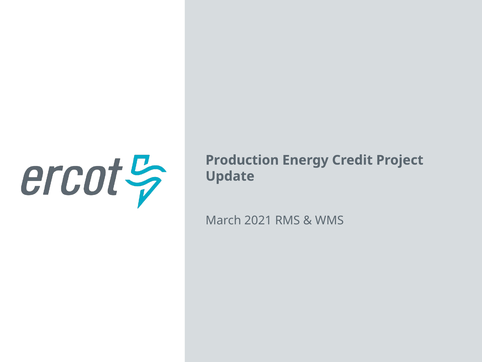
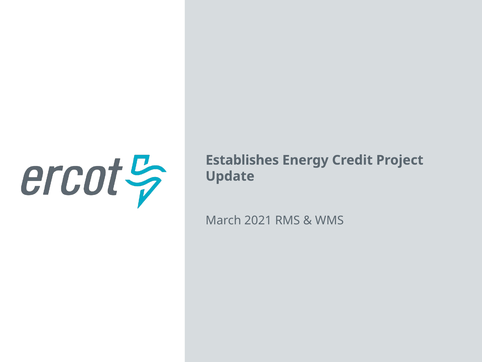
Production: Production -> Establishes
